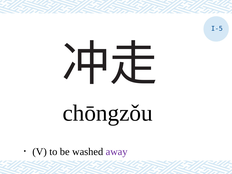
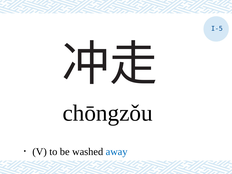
away colour: purple -> blue
